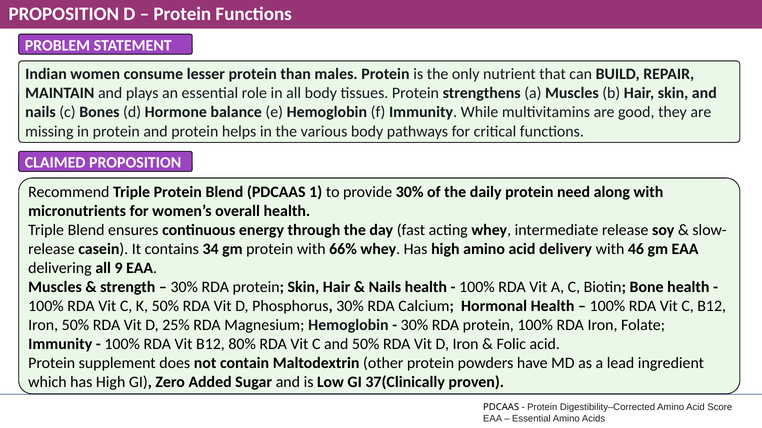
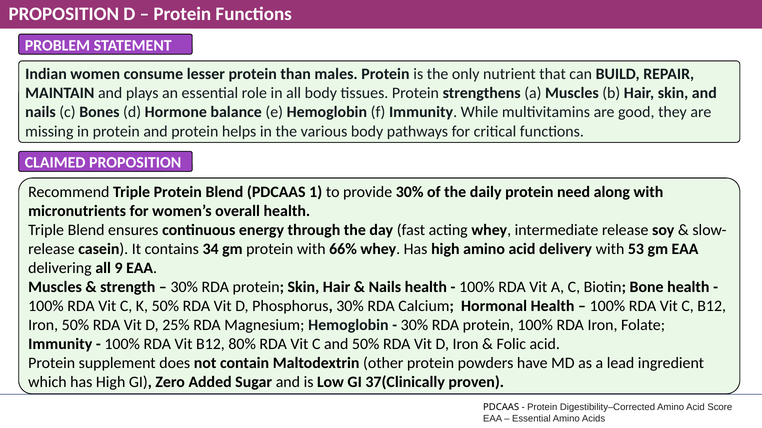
46: 46 -> 53
